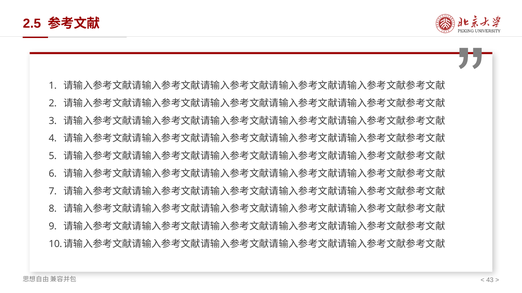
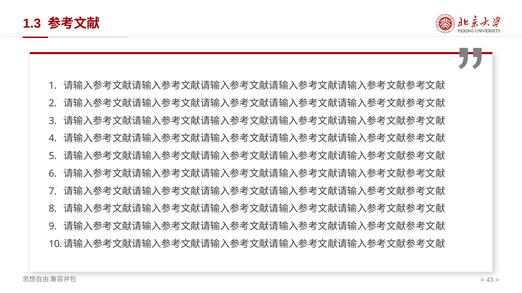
2.5: 2.5 -> 1.3
